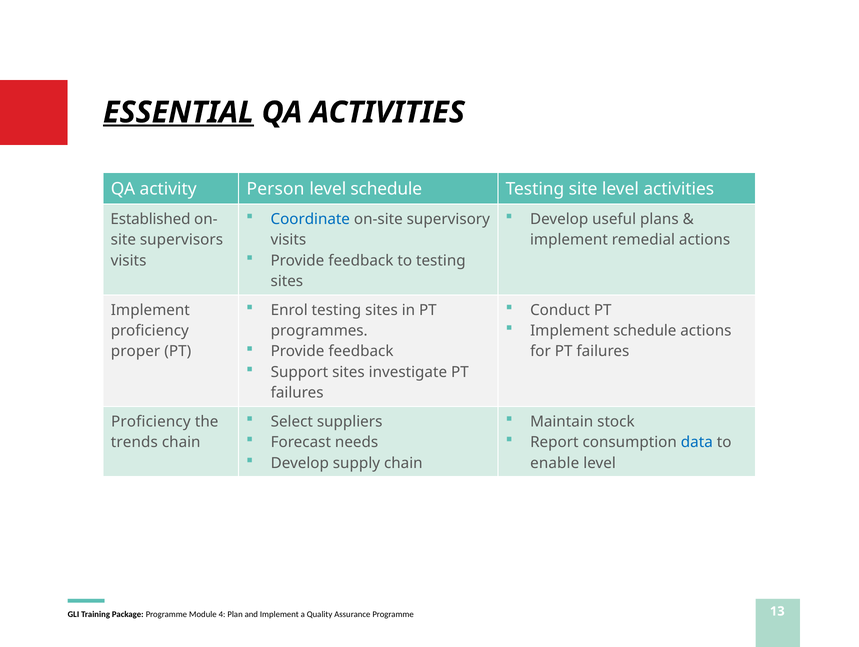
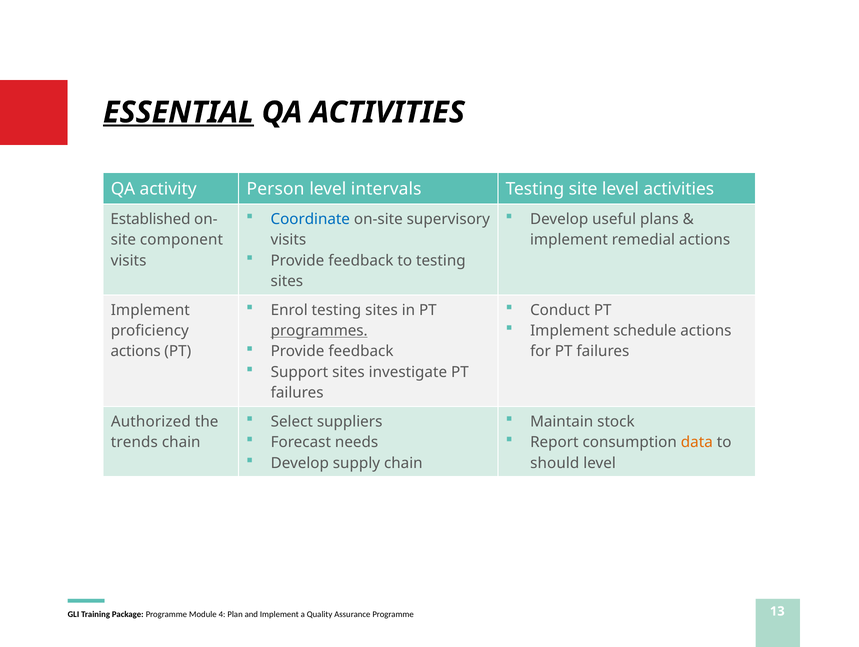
level schedule: schedule -> intervals
supervisors: supervisors -> component
programmes underline: none -> present
proper at (136, 351): proper -> actions
Proficiency at (151, 421): Proficiency -> Authorized
data colour: blue -> orange
enable: enable -> should
